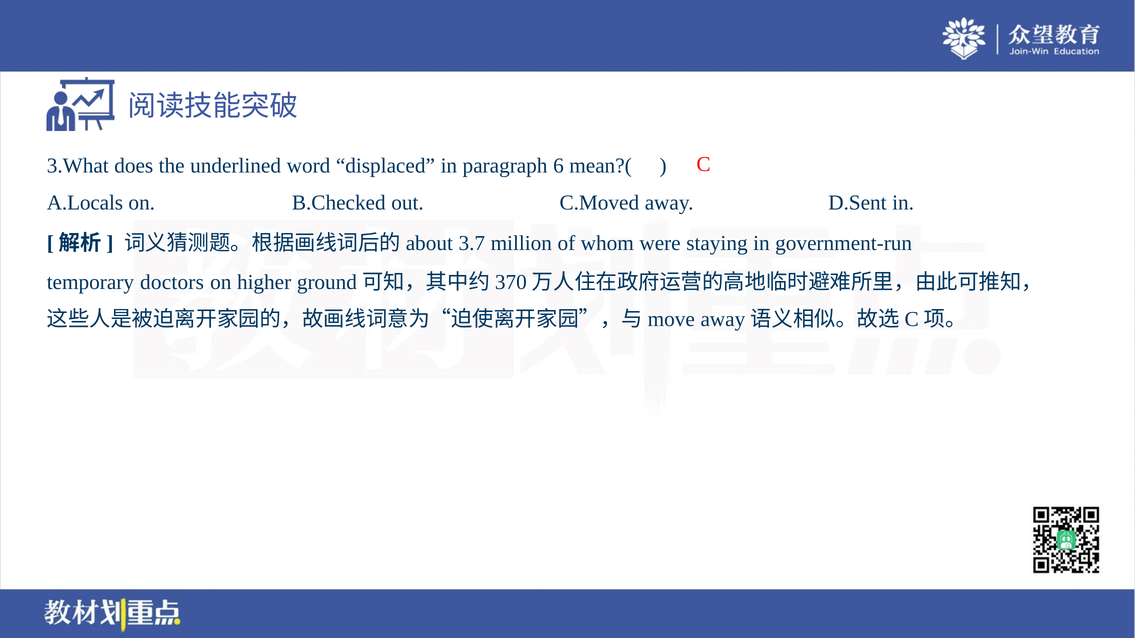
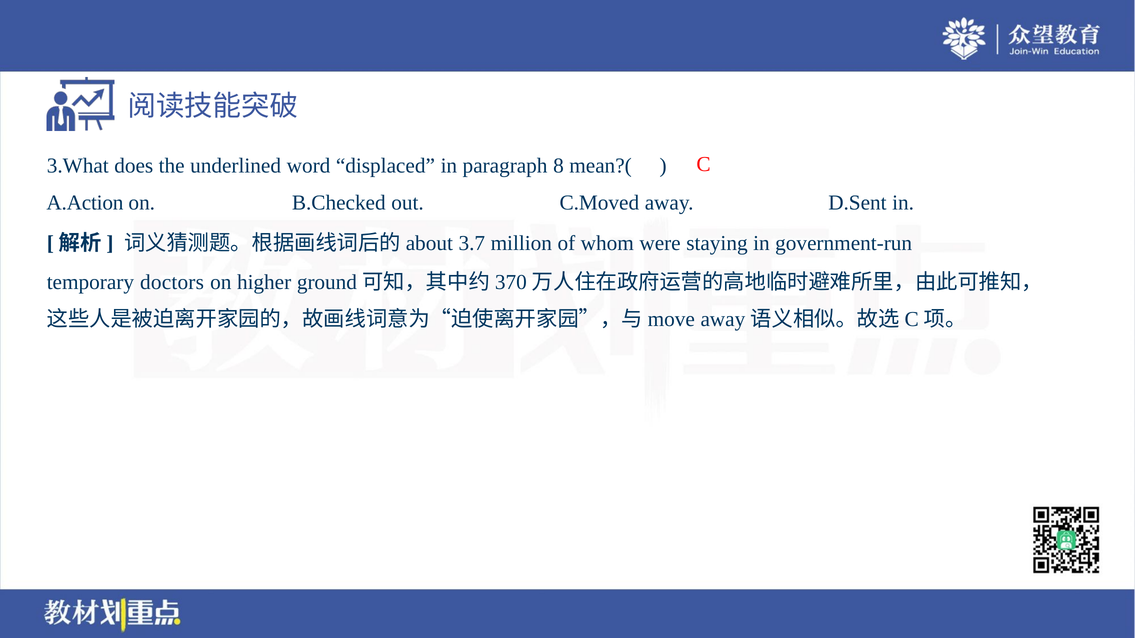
6: 6 -> 8
A.Locals: A.Locals -> A.Action
